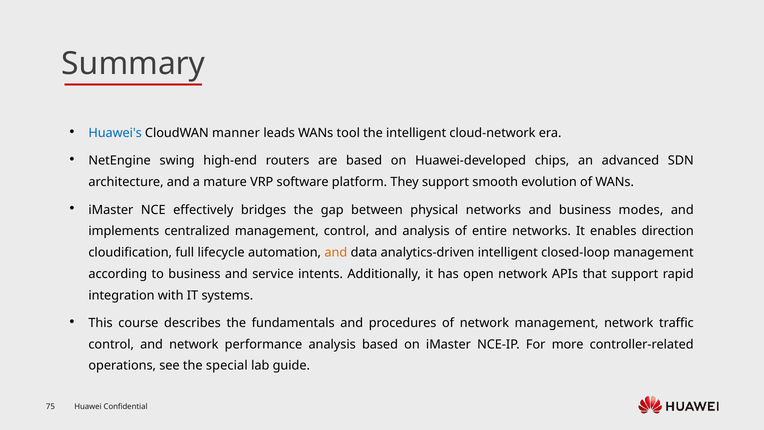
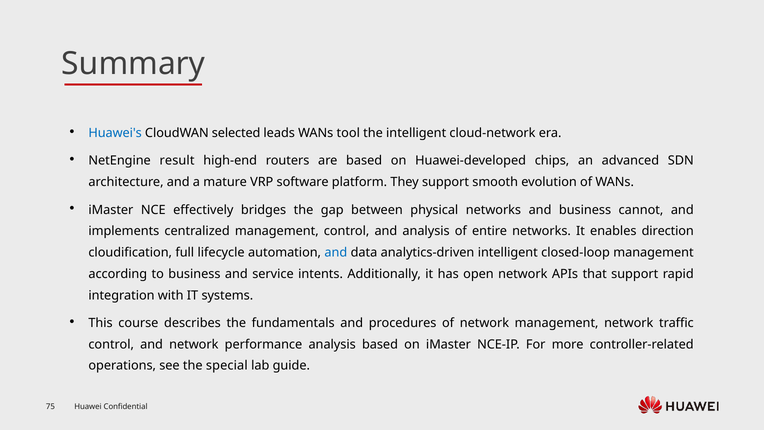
manner: manner -> selected
swing: swing -> result
modes: modes -> cannot
and at (336, 252) colour: orange -> blue
